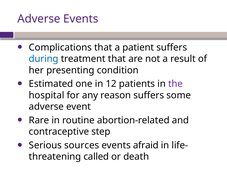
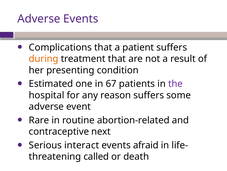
during colour: blue -> orange
12: 12 -> 67
step: step -> next
sources: sources -> interact
